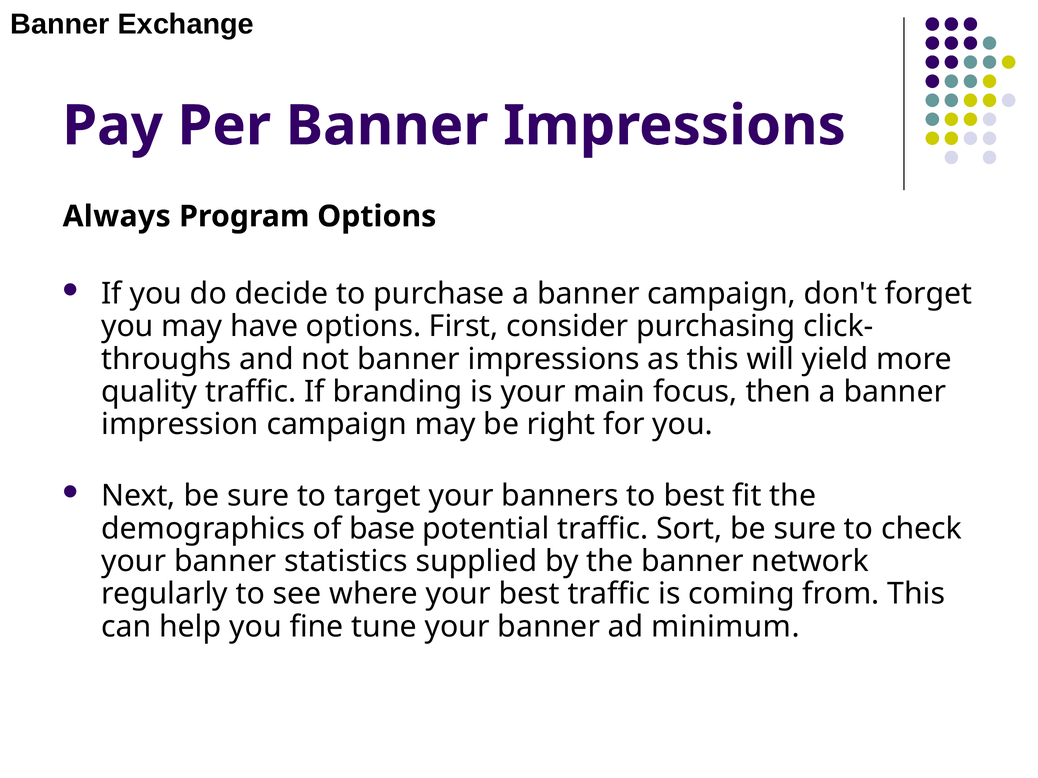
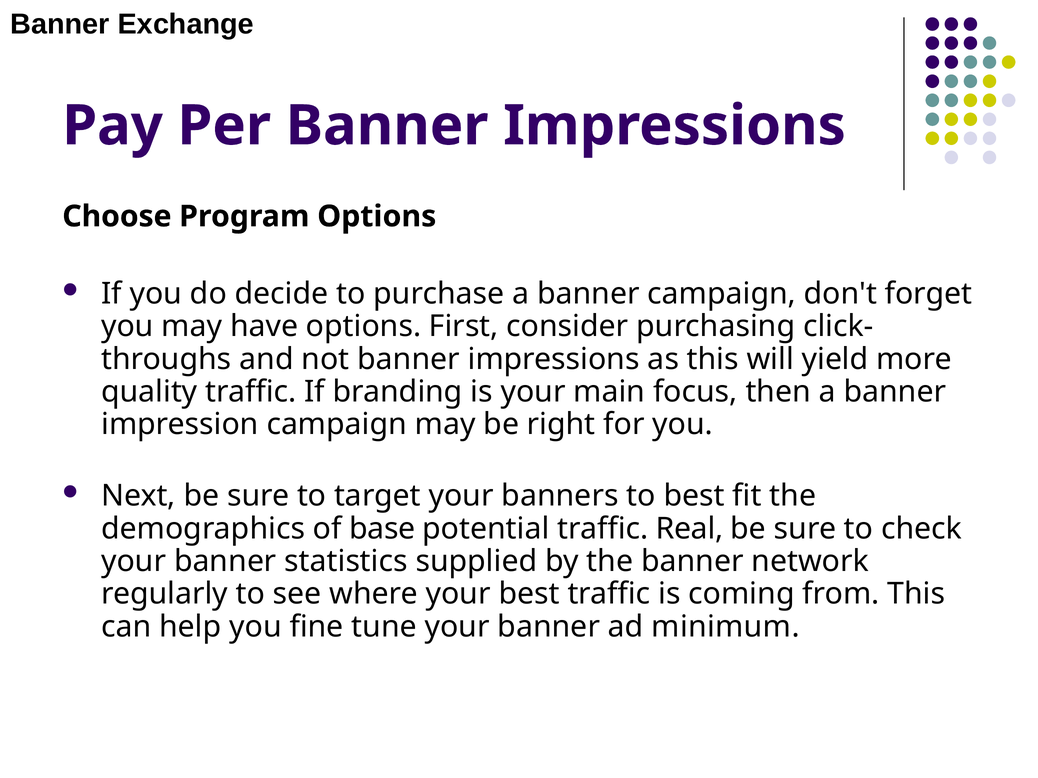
Always: Always -> Choose
Sort: Sort -> Real
